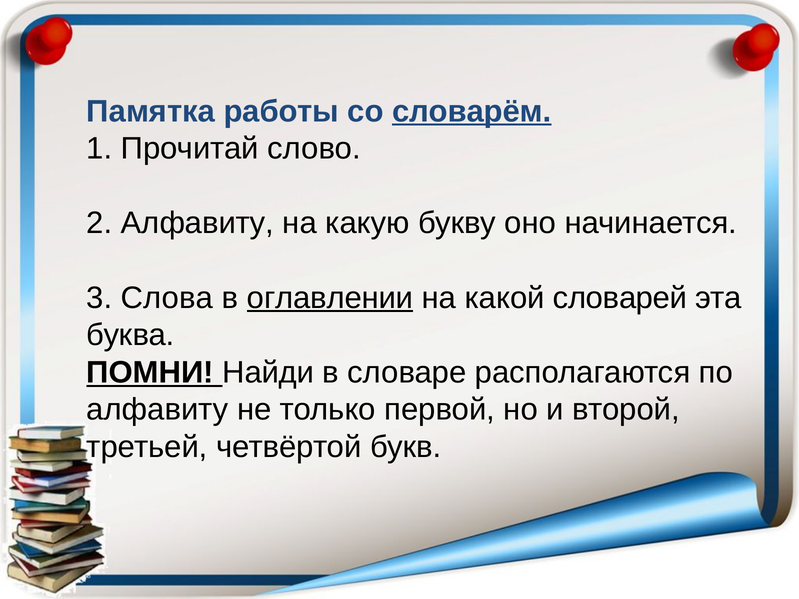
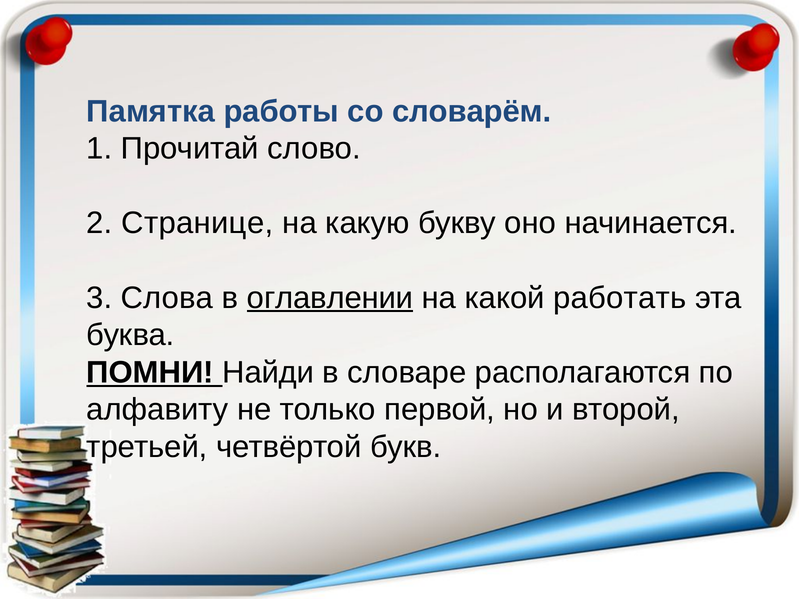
словарём underline: present -> none
2 Алфавиту: Алфавиту -> Странице
словарей: словарей -> работать
